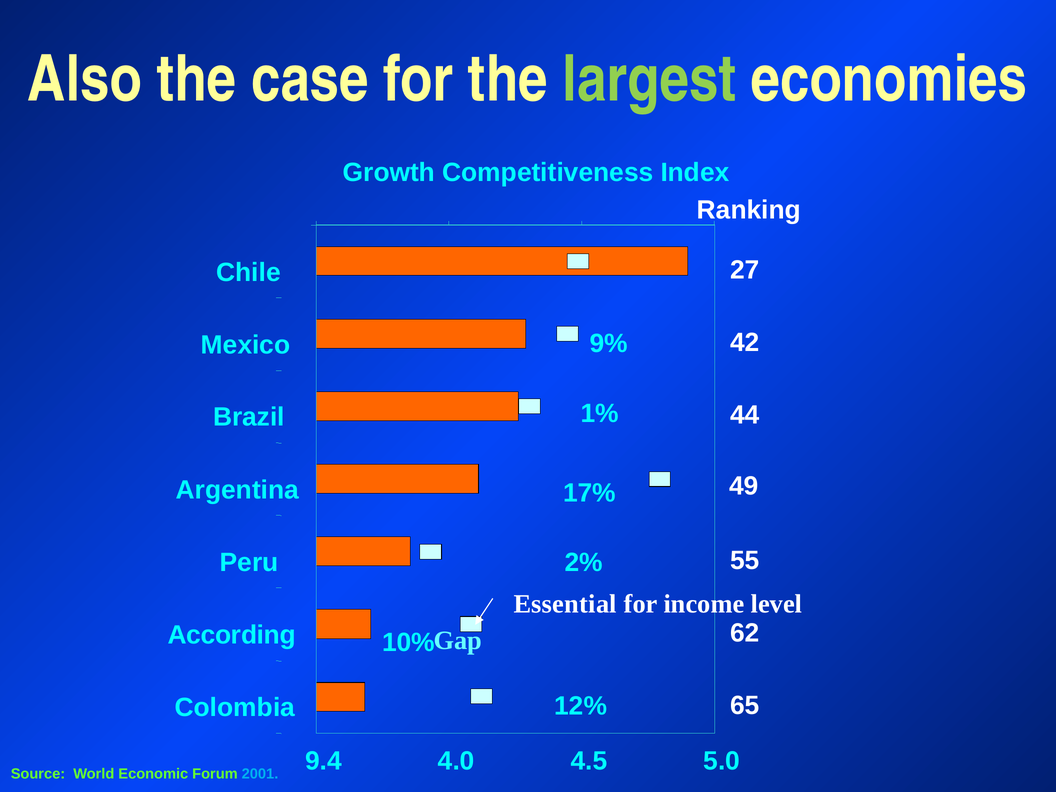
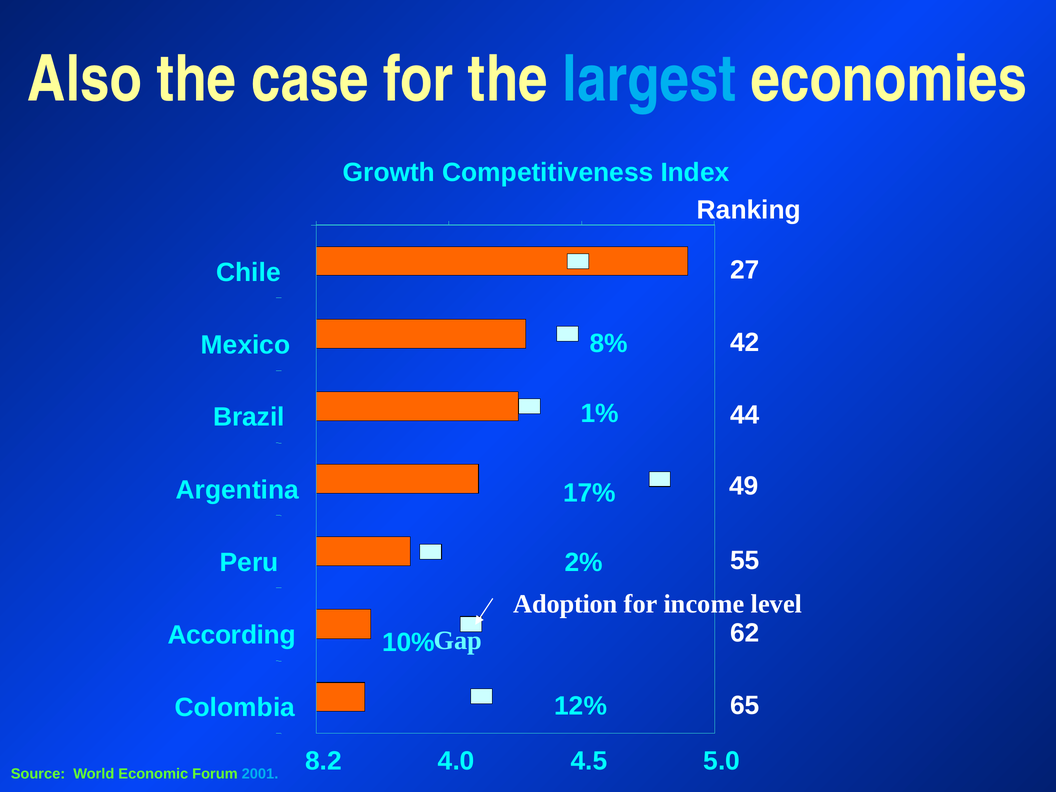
largest colour: light green -> light blue
9%: 9% -> 8%
Essential: Essential -> Adoption
9.4: 9.4 -> 8.2
